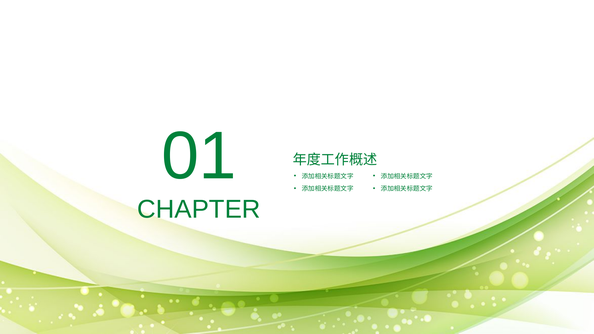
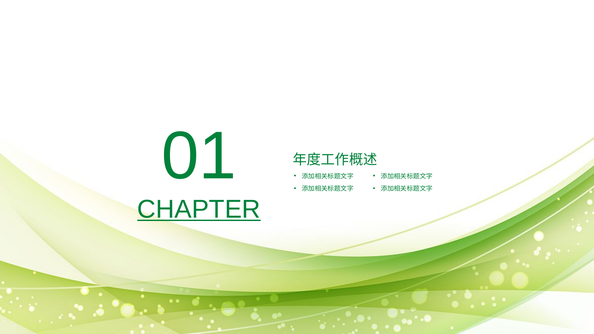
CHAPTER underline: none -> present
